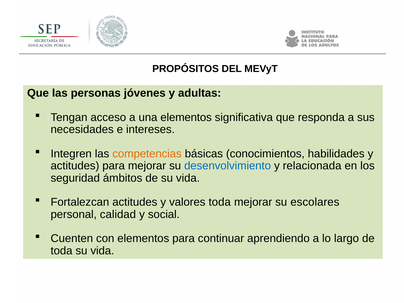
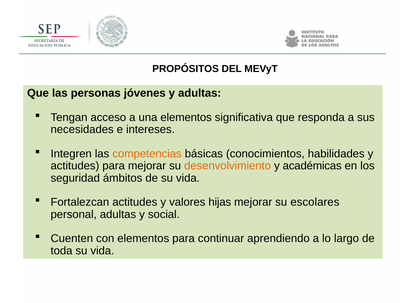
desenvolvimiento colour: blue -> orange
relacionada: relacionada -> académicas
valores toda: toda -> hijas
personal calidad: calidad -> adultas
